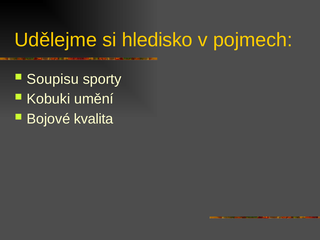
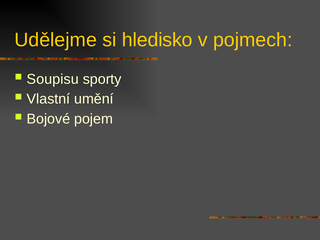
Kobuki: Kobuki -> Vlastní
kvalita: kvalita -> pojem
